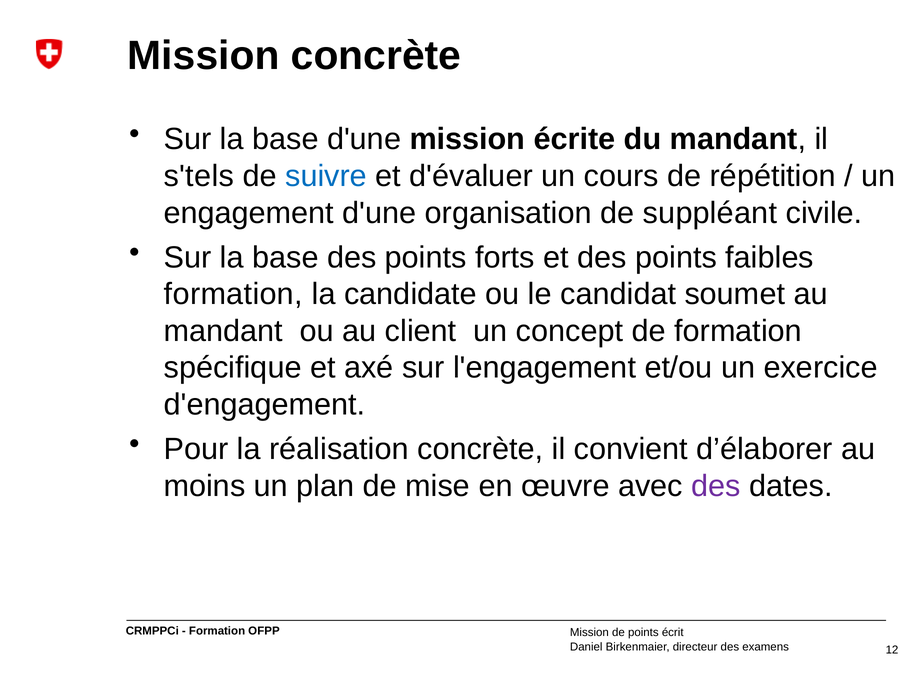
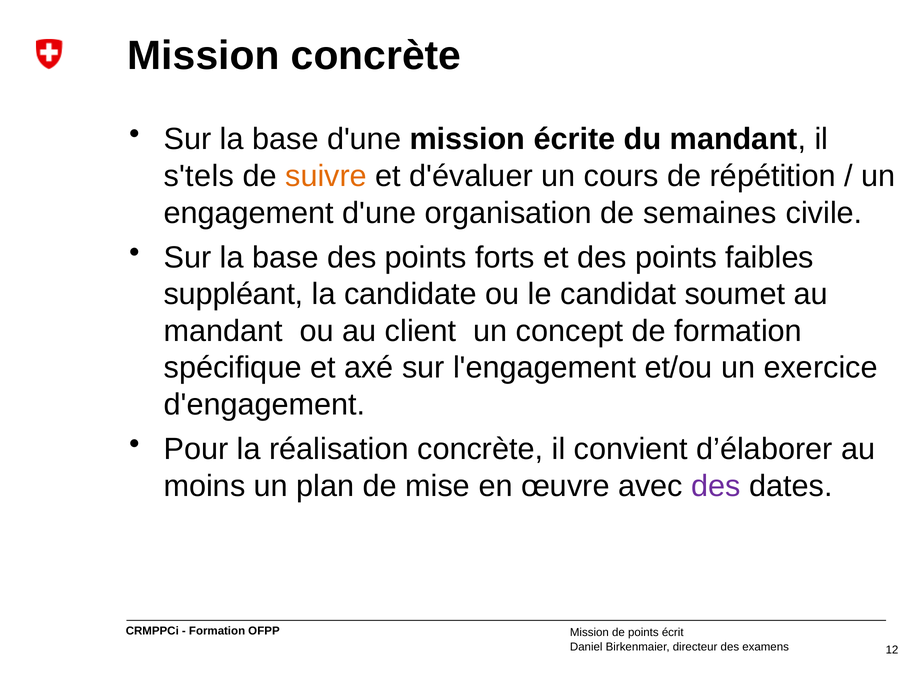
suivre colour: blue -> orange
suppléant: suppléant -> semaines
formation at (233, 294): formation -> suppléant
